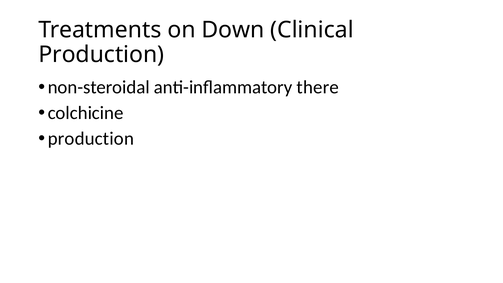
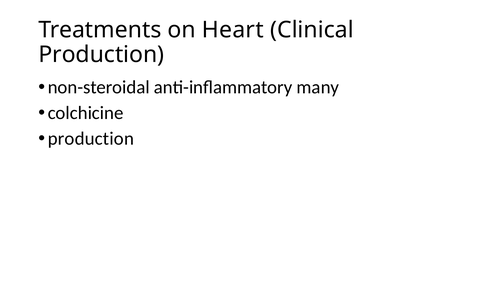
Down: Down -> Heart
there: there -> many
